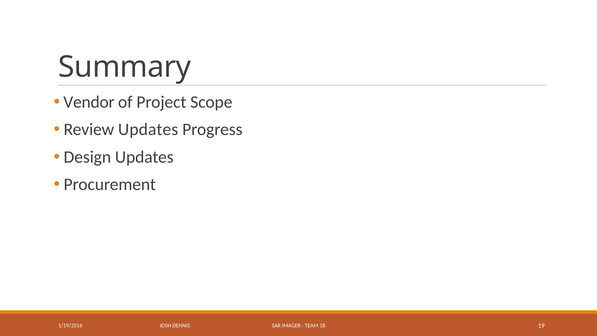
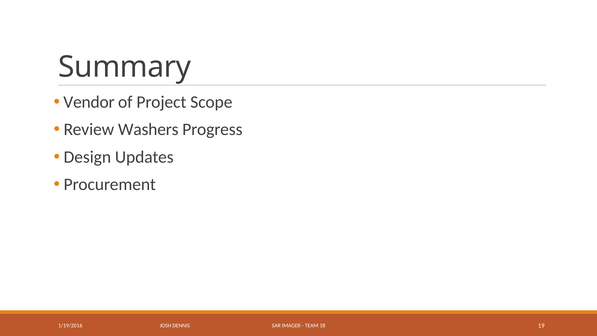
Review Updates: Updates -> Washers
